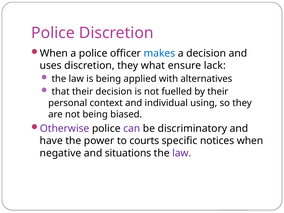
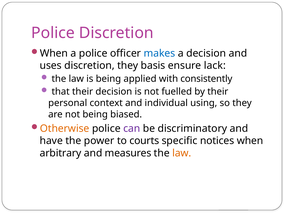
what: what -> basis
alternatives: alternatives -> consistently
Otherwise colour: purple -> orange
negative: negative -> arbitrary
situations: situations -> measures
law at (182, 153) colour: purple -> orange
